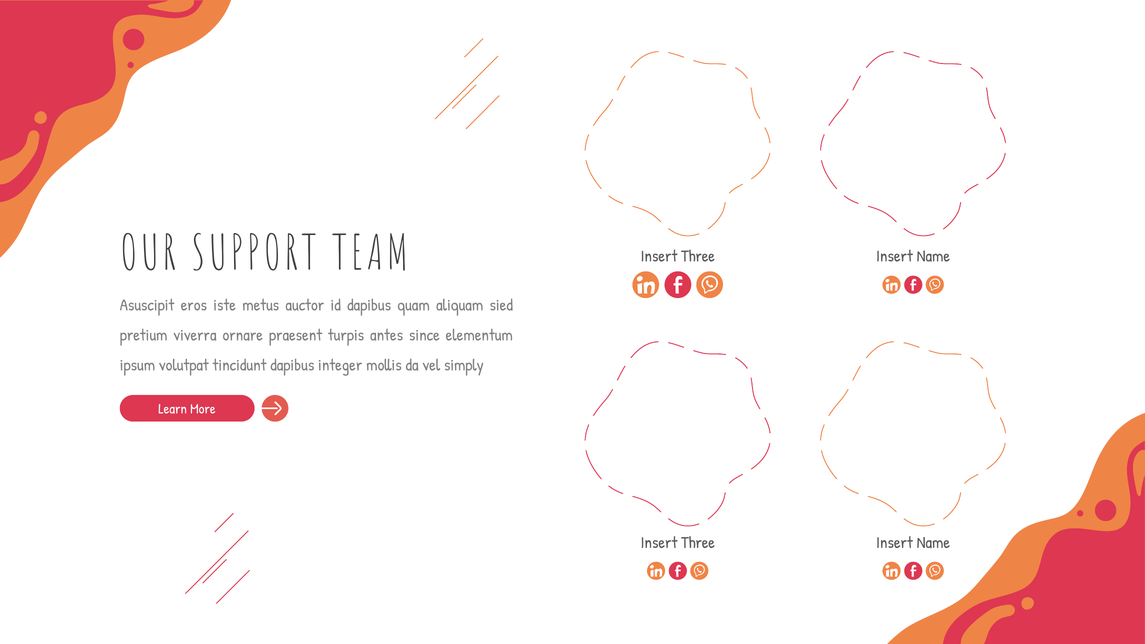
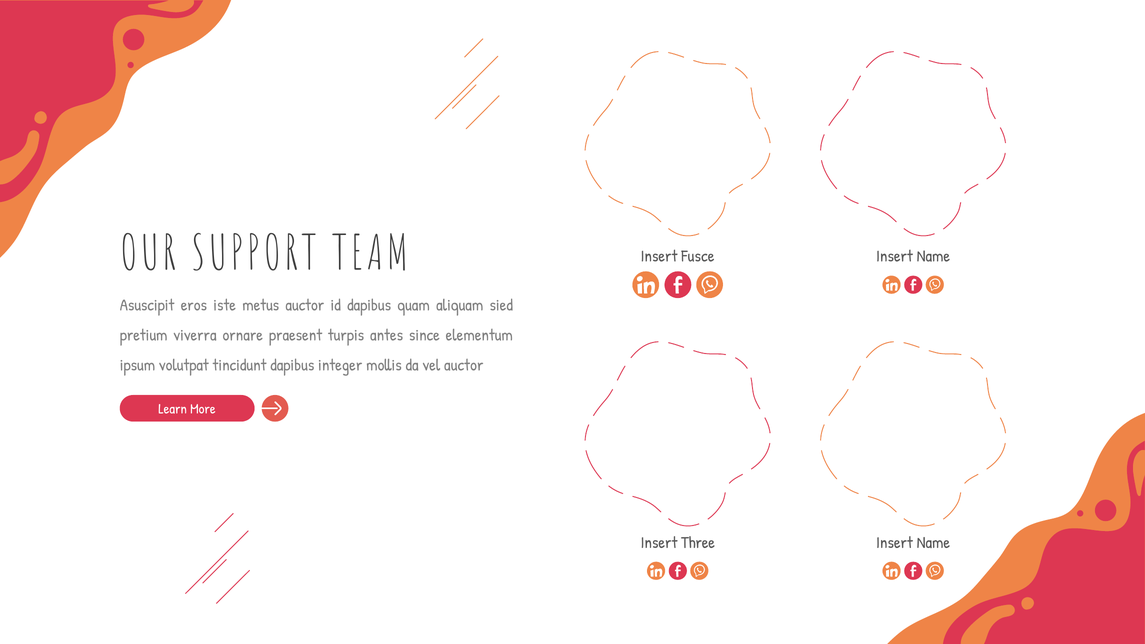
Three at (698, 256): Three -> Fusce
vel simply: simply -> auctor
